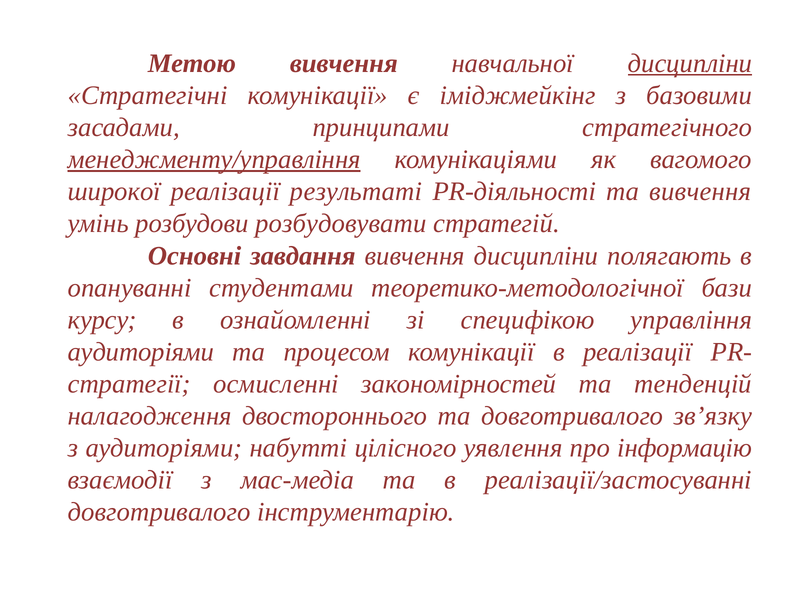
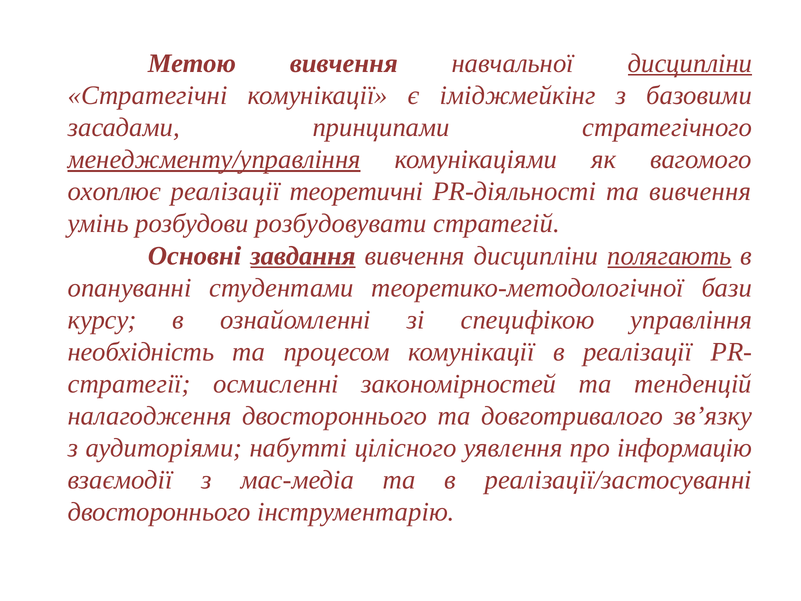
широкої: широкої -> охоплює
результаті: результаті -> теоретичні
завдання underline: none -> present
полягають underline: none -> present
аудиторіями at (141, 352): аудиторіями -> необхідність
довготривалого at (159, 512): довготривалого -> двостороннього
